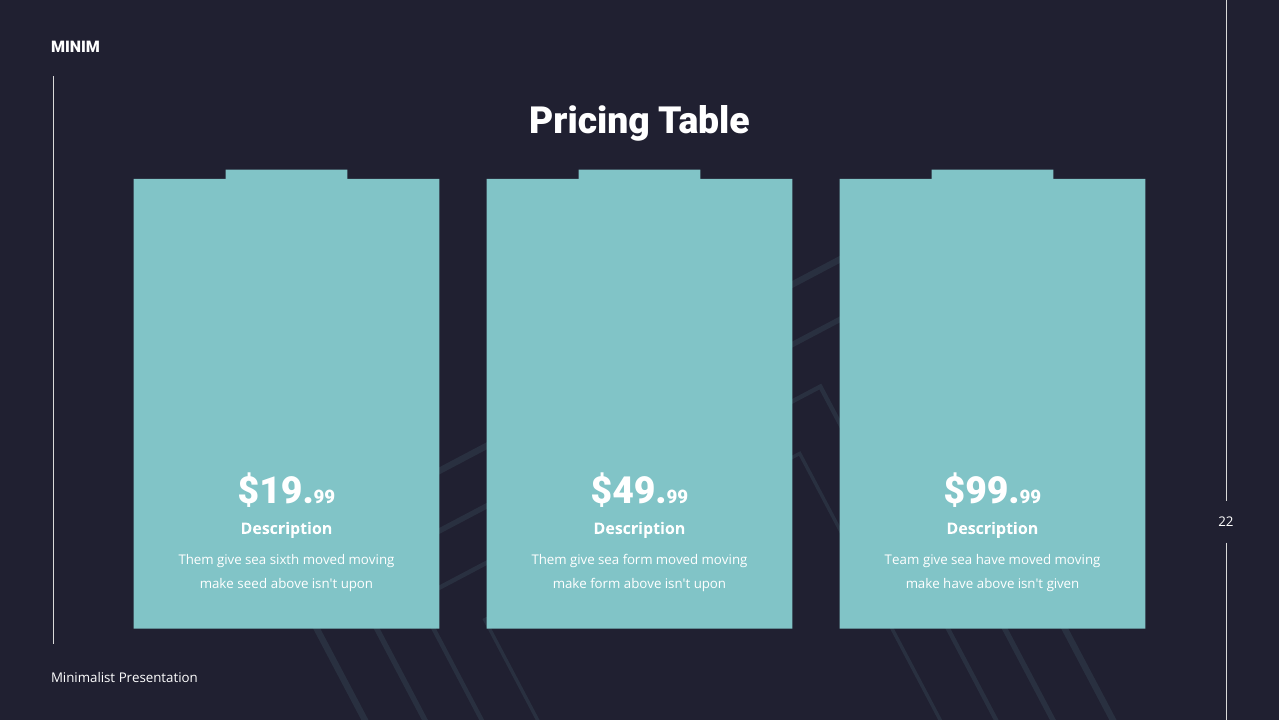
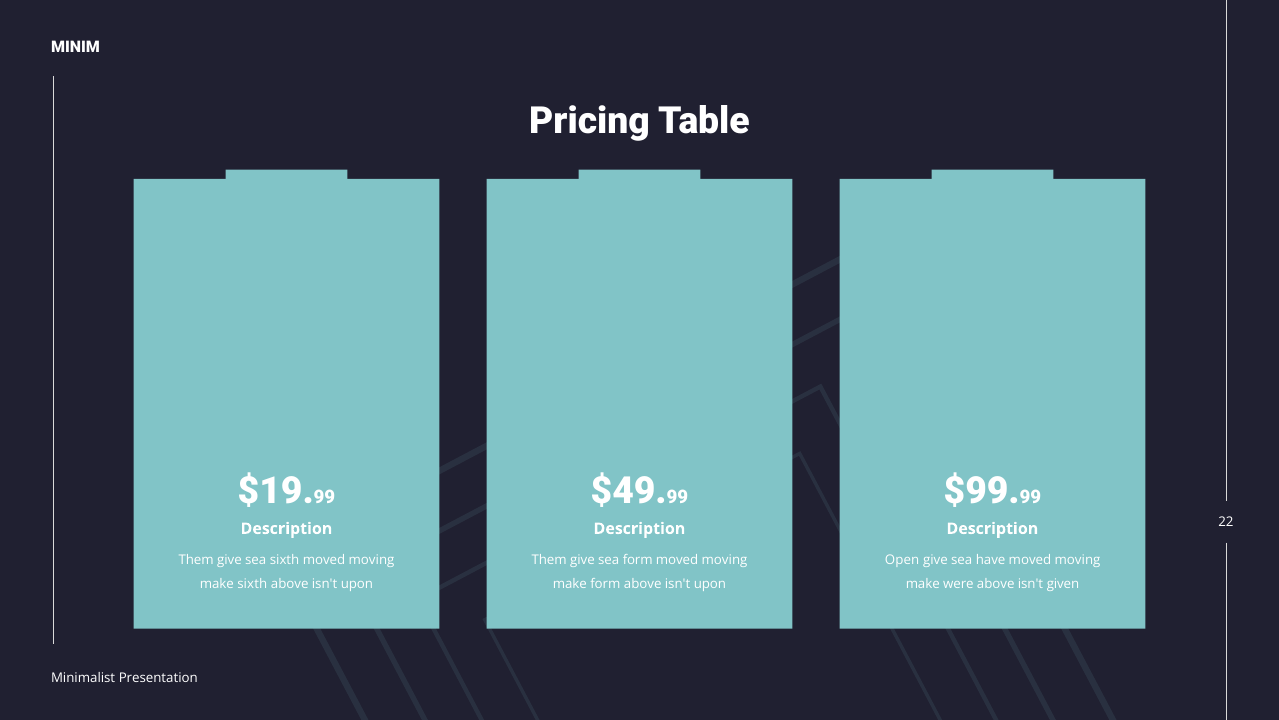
Team: Team -> Open
make seed: seed -> sixth
make have: have -> were
